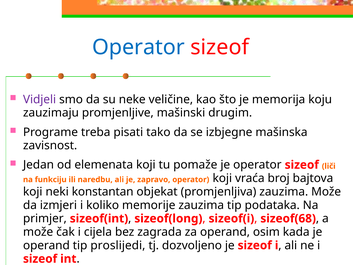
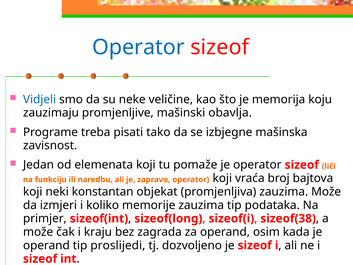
Vidjeli colour: purple -> blue
drugim: drugim -> obavlja
sizeof(68: sizeof(68 -> sizeof(38
cijela: cijela -> kraju
